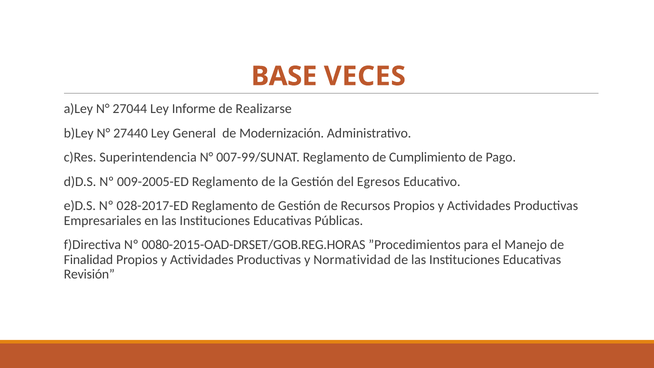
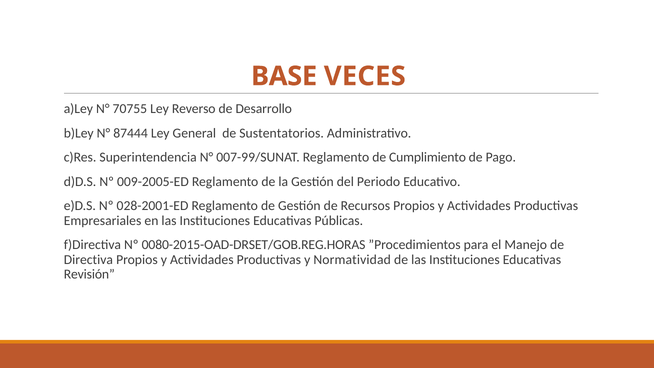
27044: 27044 -> 70755
Informe: Informe -> Reverso
Realizarse: Realizarse -> Desarrollo
27440: 27440 -> 87444
Modernización: Modernización -> Sustentatorios
Egresos: Egresos -> Periodo
028-2017-ED: 028-2017-ED -> 028-2001-ED
Finalidad: Finalidad -> Directiva
